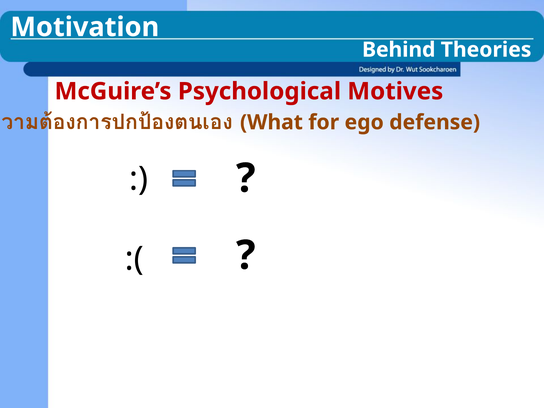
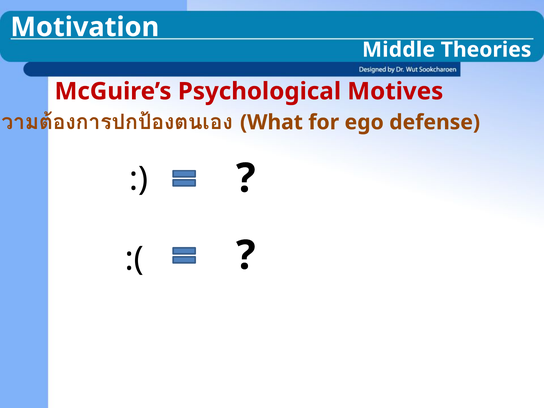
Behind: Behind -> Middle
